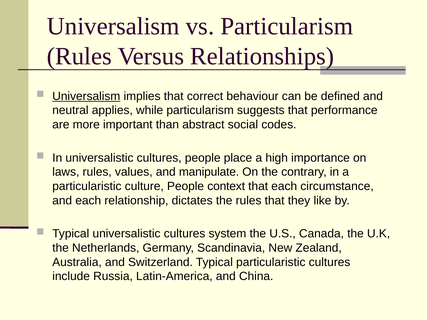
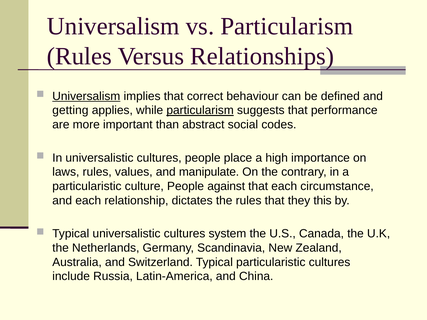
neutral: neutral -> getting
particularism at (200, 110) underline: none -> present
context: context -> against
like: like -> this
